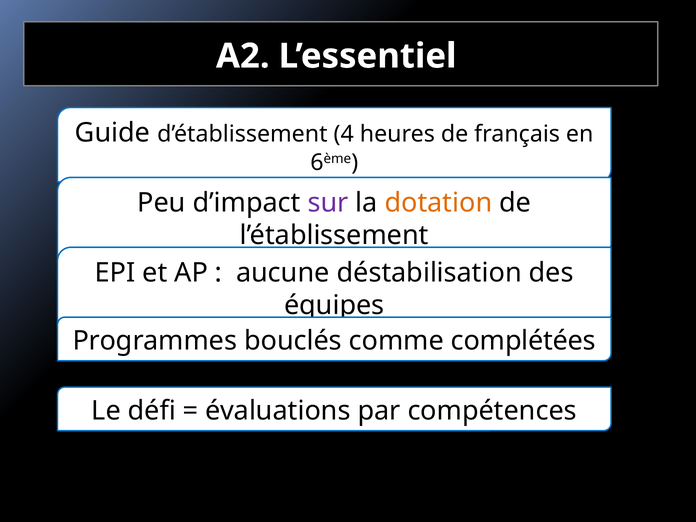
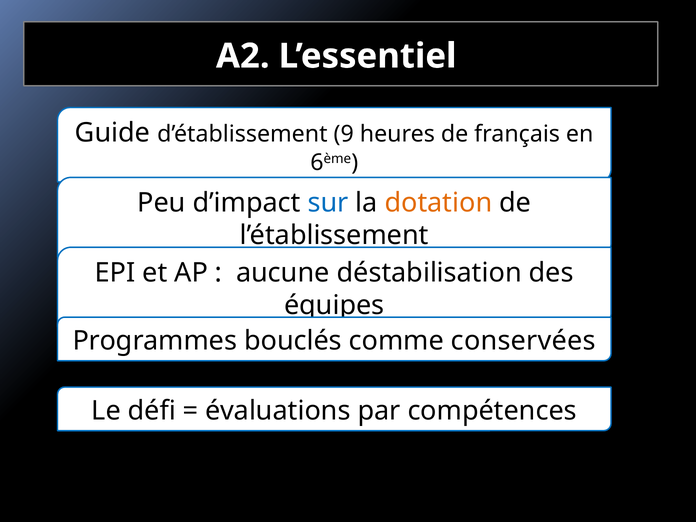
4: 4 -> 9
sur colour: purple -> blue
complétées: complétées -> conservées
